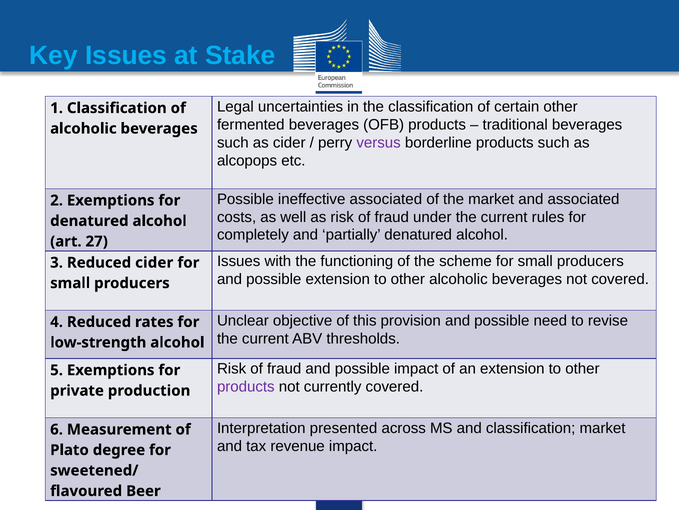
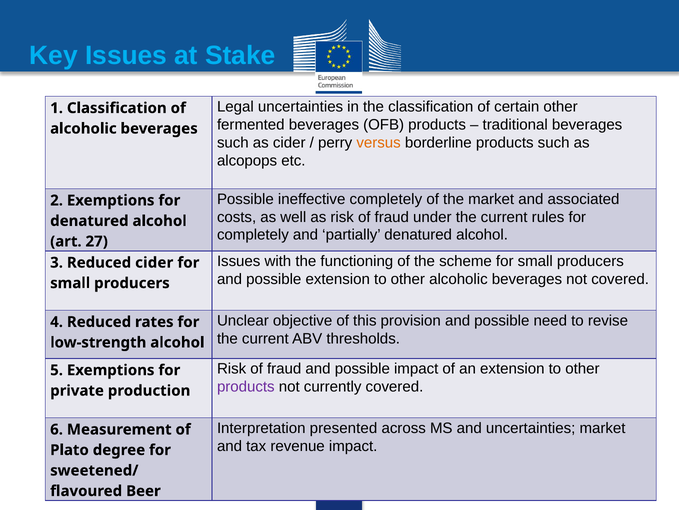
versus colour: purple -> orange
ineffective associated: associated -> completely
and classification: classification -> uncertainties
